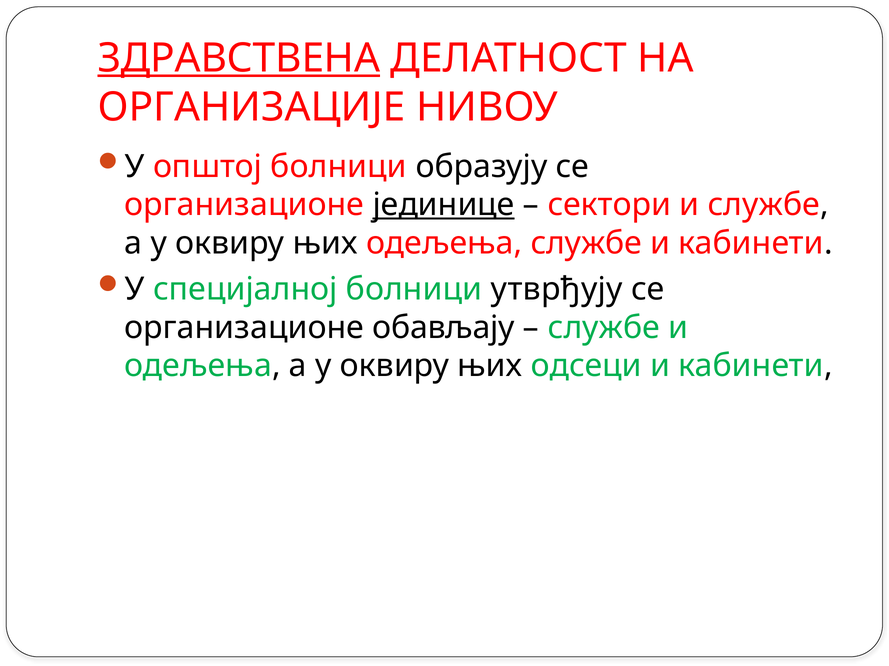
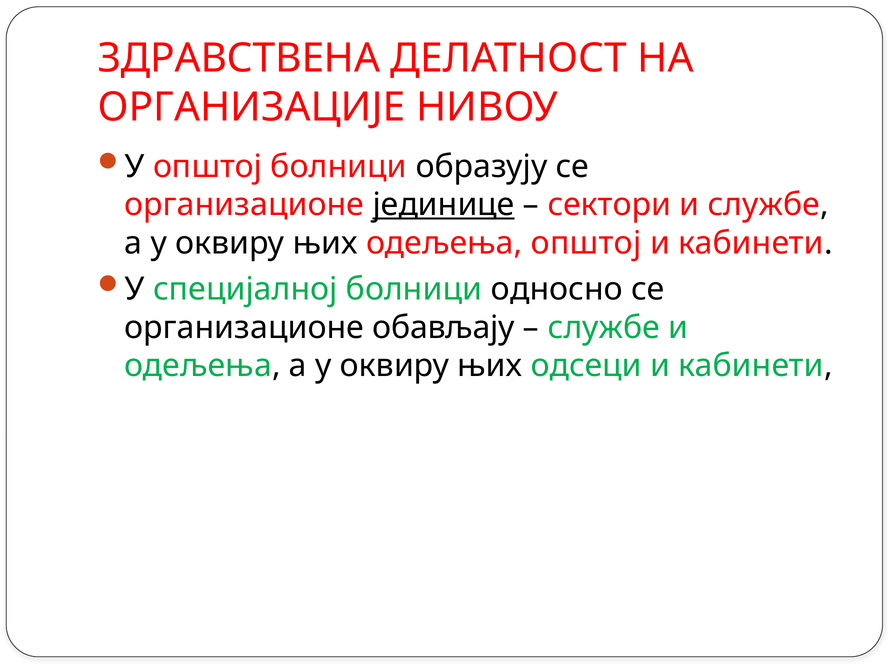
ЗДРАВСТВЕНА underline: present -> none
одељења службе: службе -> општој
утврђују: утврђују -> односно
